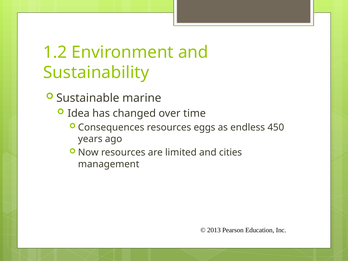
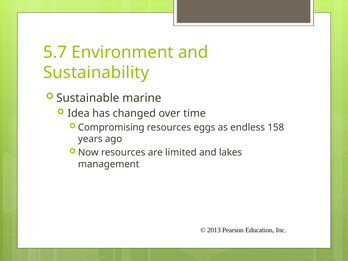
1.2: 1.2 -> 5.7
Consequences: Consequences -> Compromising
450: 450 -> 158
cities: cities -> lakes
